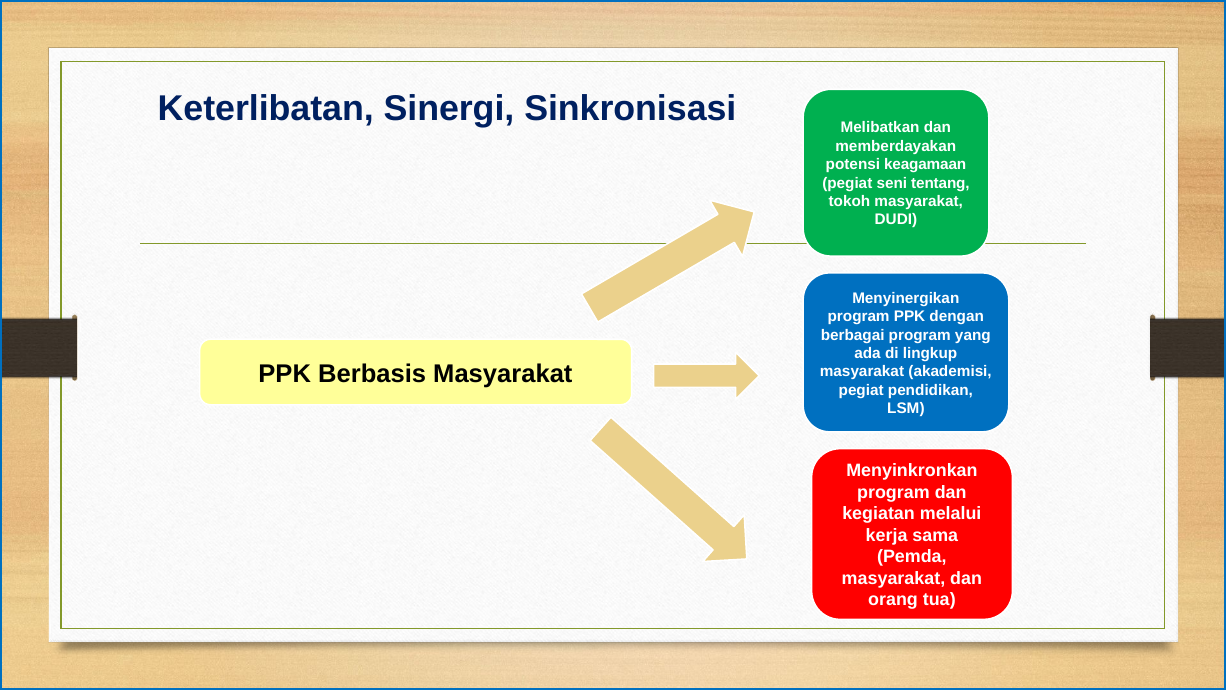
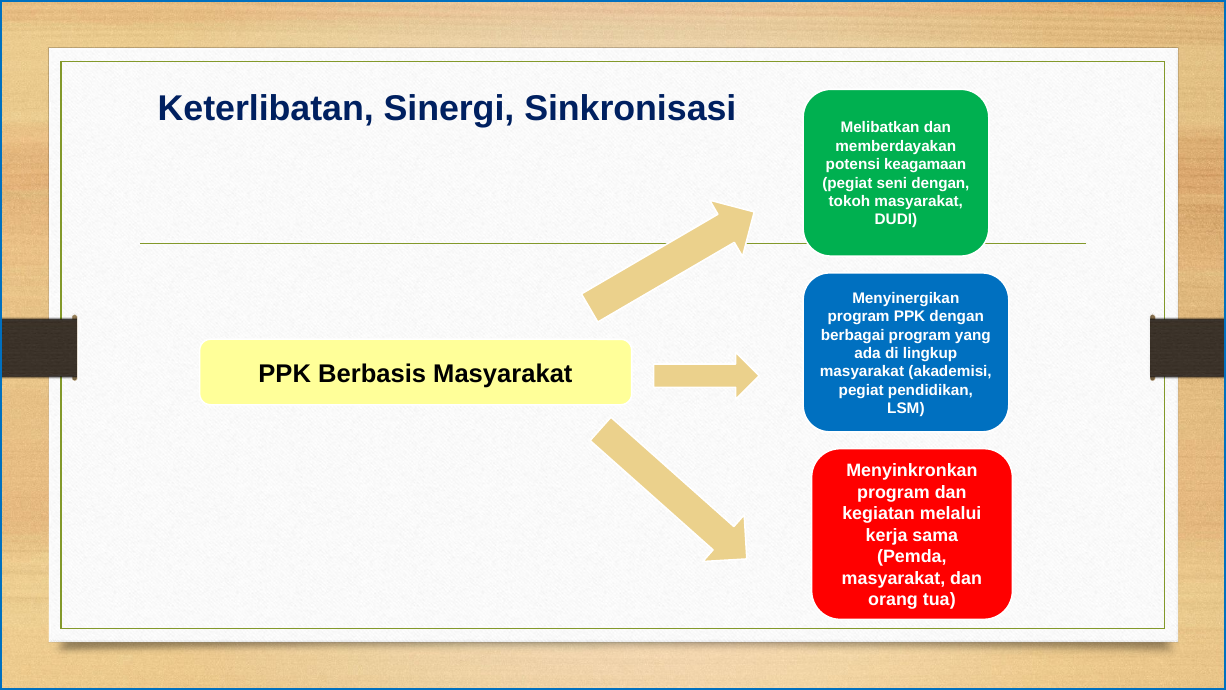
seni tentang: tentang -> dengan
